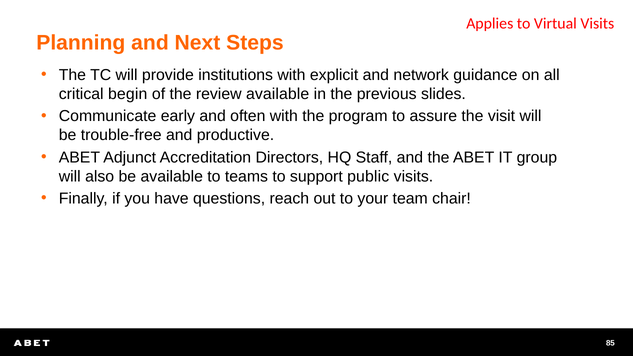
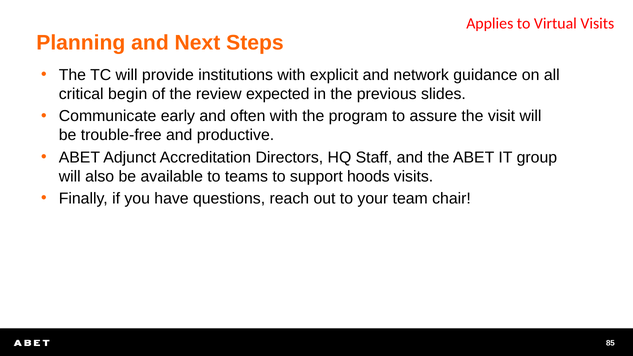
review available: available -> expected
public: public -> hoods
